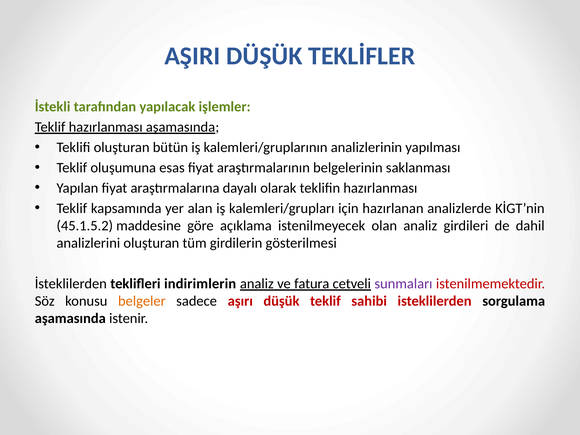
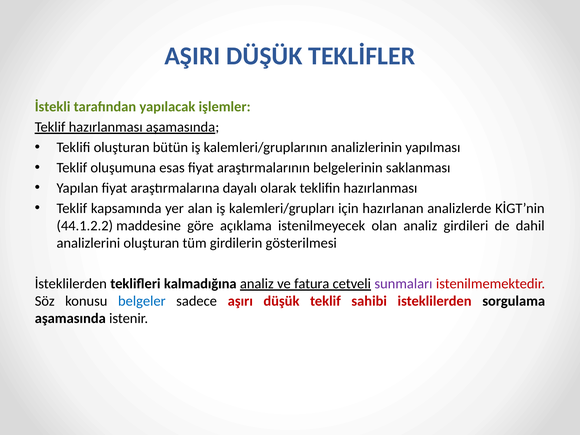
45.1.5.2: 45.1.5.2 -> 44.1.2.2
indirimlerin: indirimlerin -> kalmadığına
belgeler colour: orange -> blue
